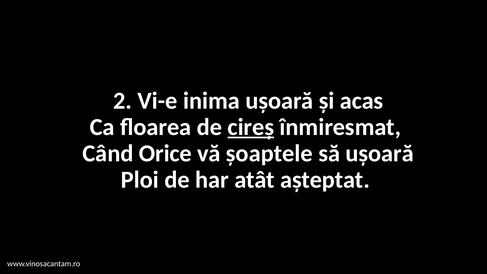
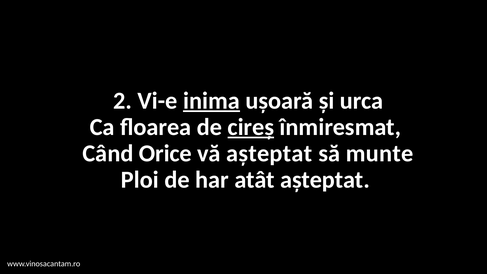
inima underline: none -> present
acas: acas -> urca
vă șoaptele: șoaptele -> așteptat
să ușoară: ușoară -> munte
